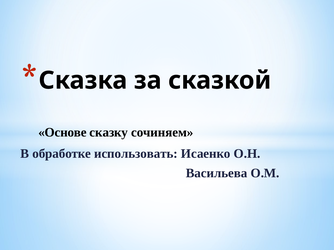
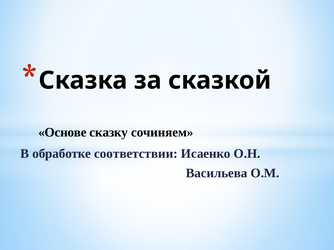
использовать: использовать -> соответствии
